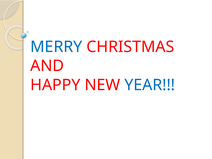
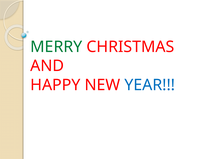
MERRY colour: blue -> green
